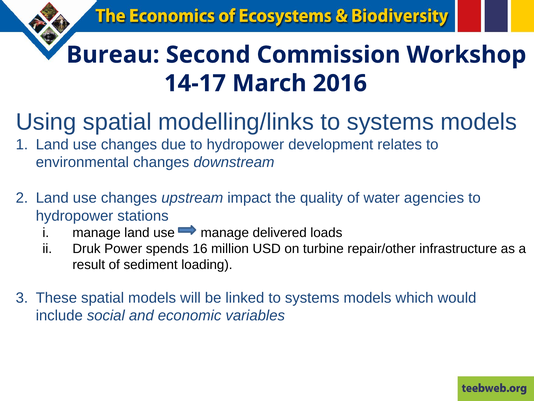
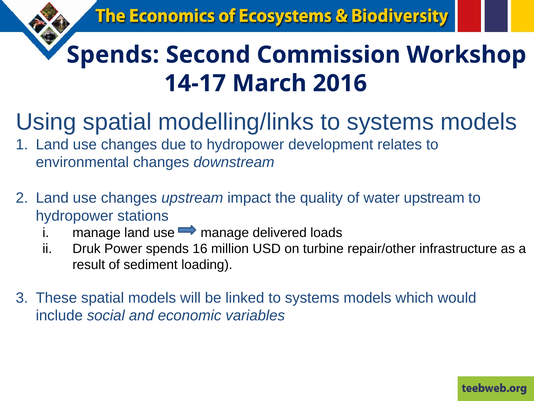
Bureau at (113, 55): Bureau -> Spends
water agencies: agencies -> upstream
